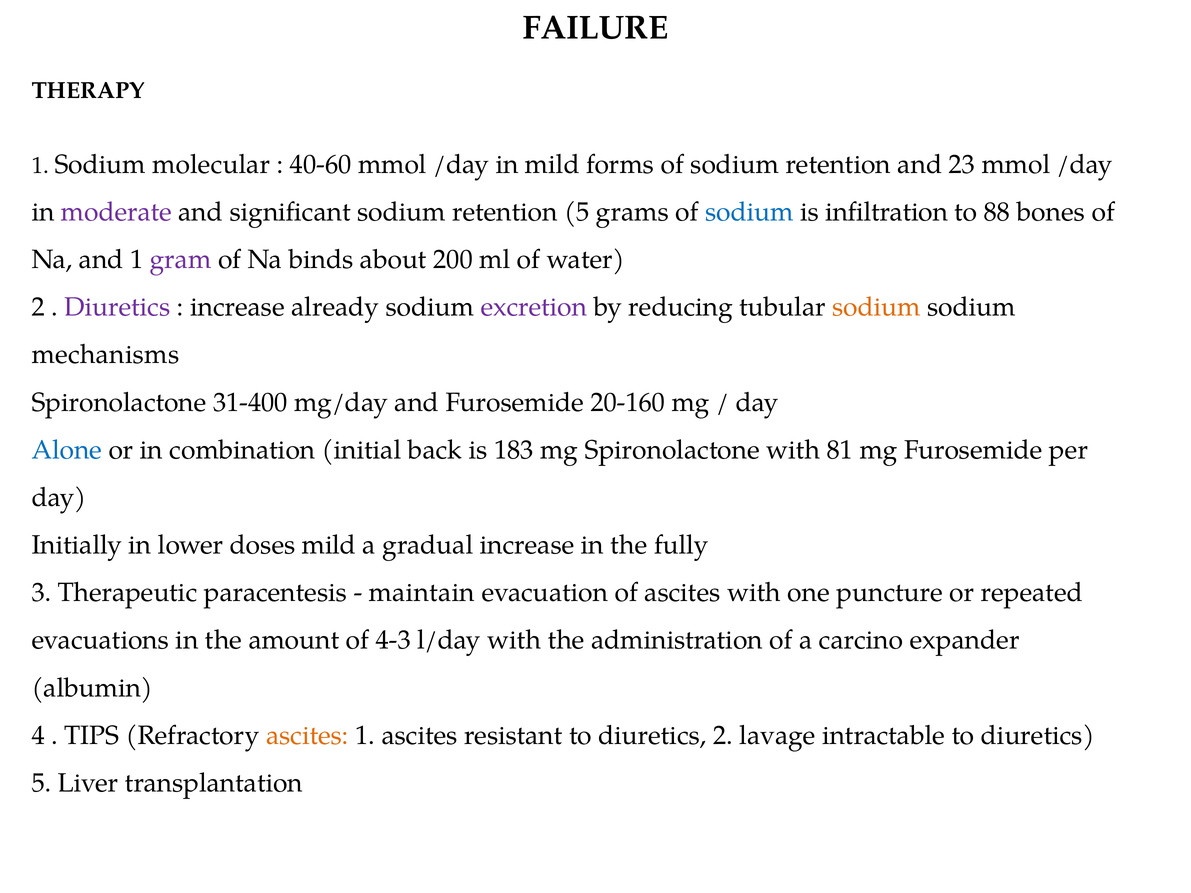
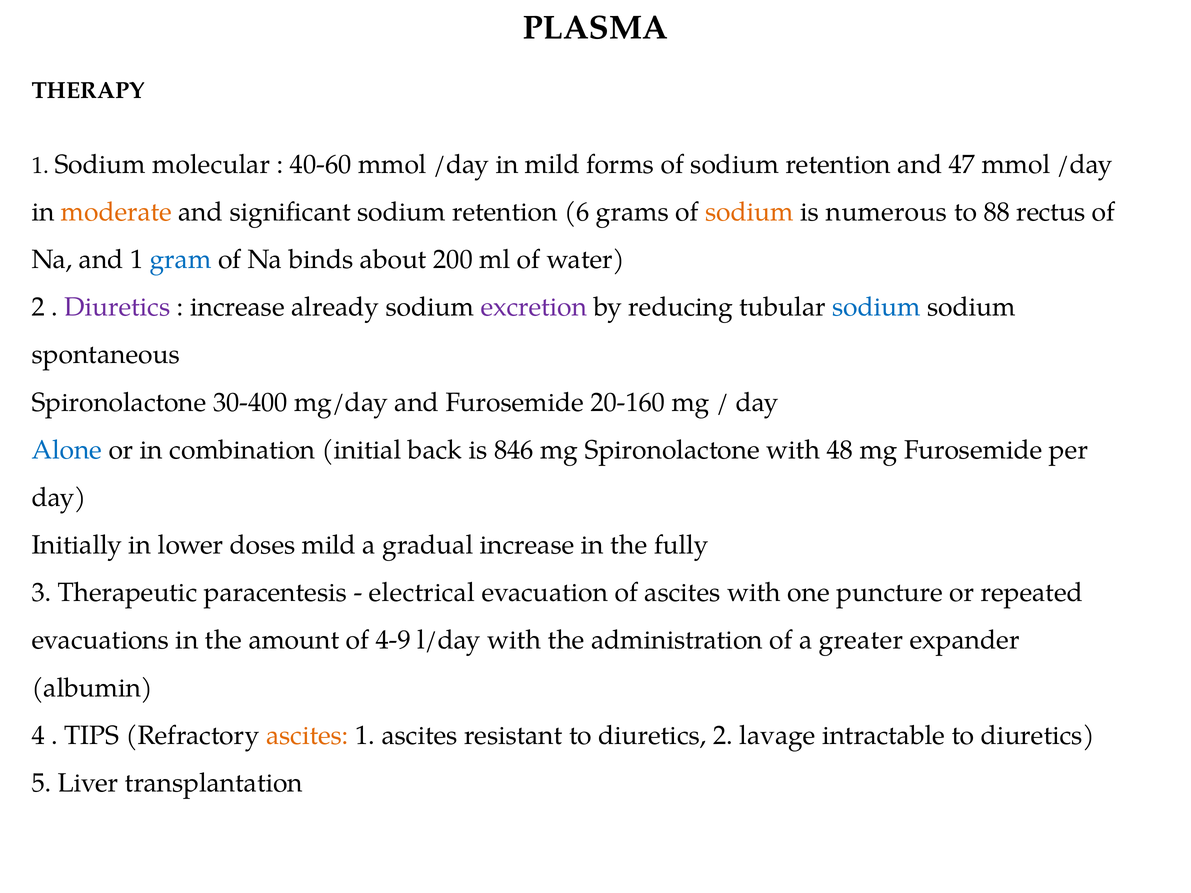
FAILURE: FAILURE -> PLASMA
23: 23 -> 47
moderate colour: purple -> orange
retention 5: 5 -> 6
sodium at (749, 212) colour: blue -> orange
infiltration: infiltration -> numerous
bones: bones -> rectus
gram colour: purple -> blue
sodium at (876, 307) colour: orange -> blue
mechanisms: mechanisms -> spontaneous
31-400: 31-400 -> 30-400
183: 183 -> 846
81: 81 -> 48
maintain: maintain -> electrical
4-3: 4-3 -> 4-9
carcino: carcino -> greater
